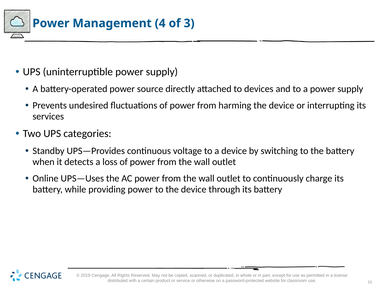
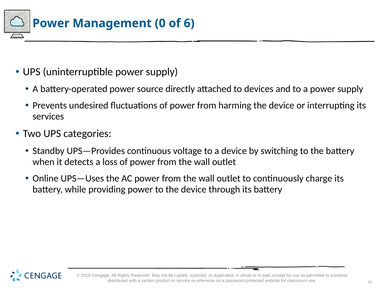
4: 4 -> 0
3: 3 -> 6
